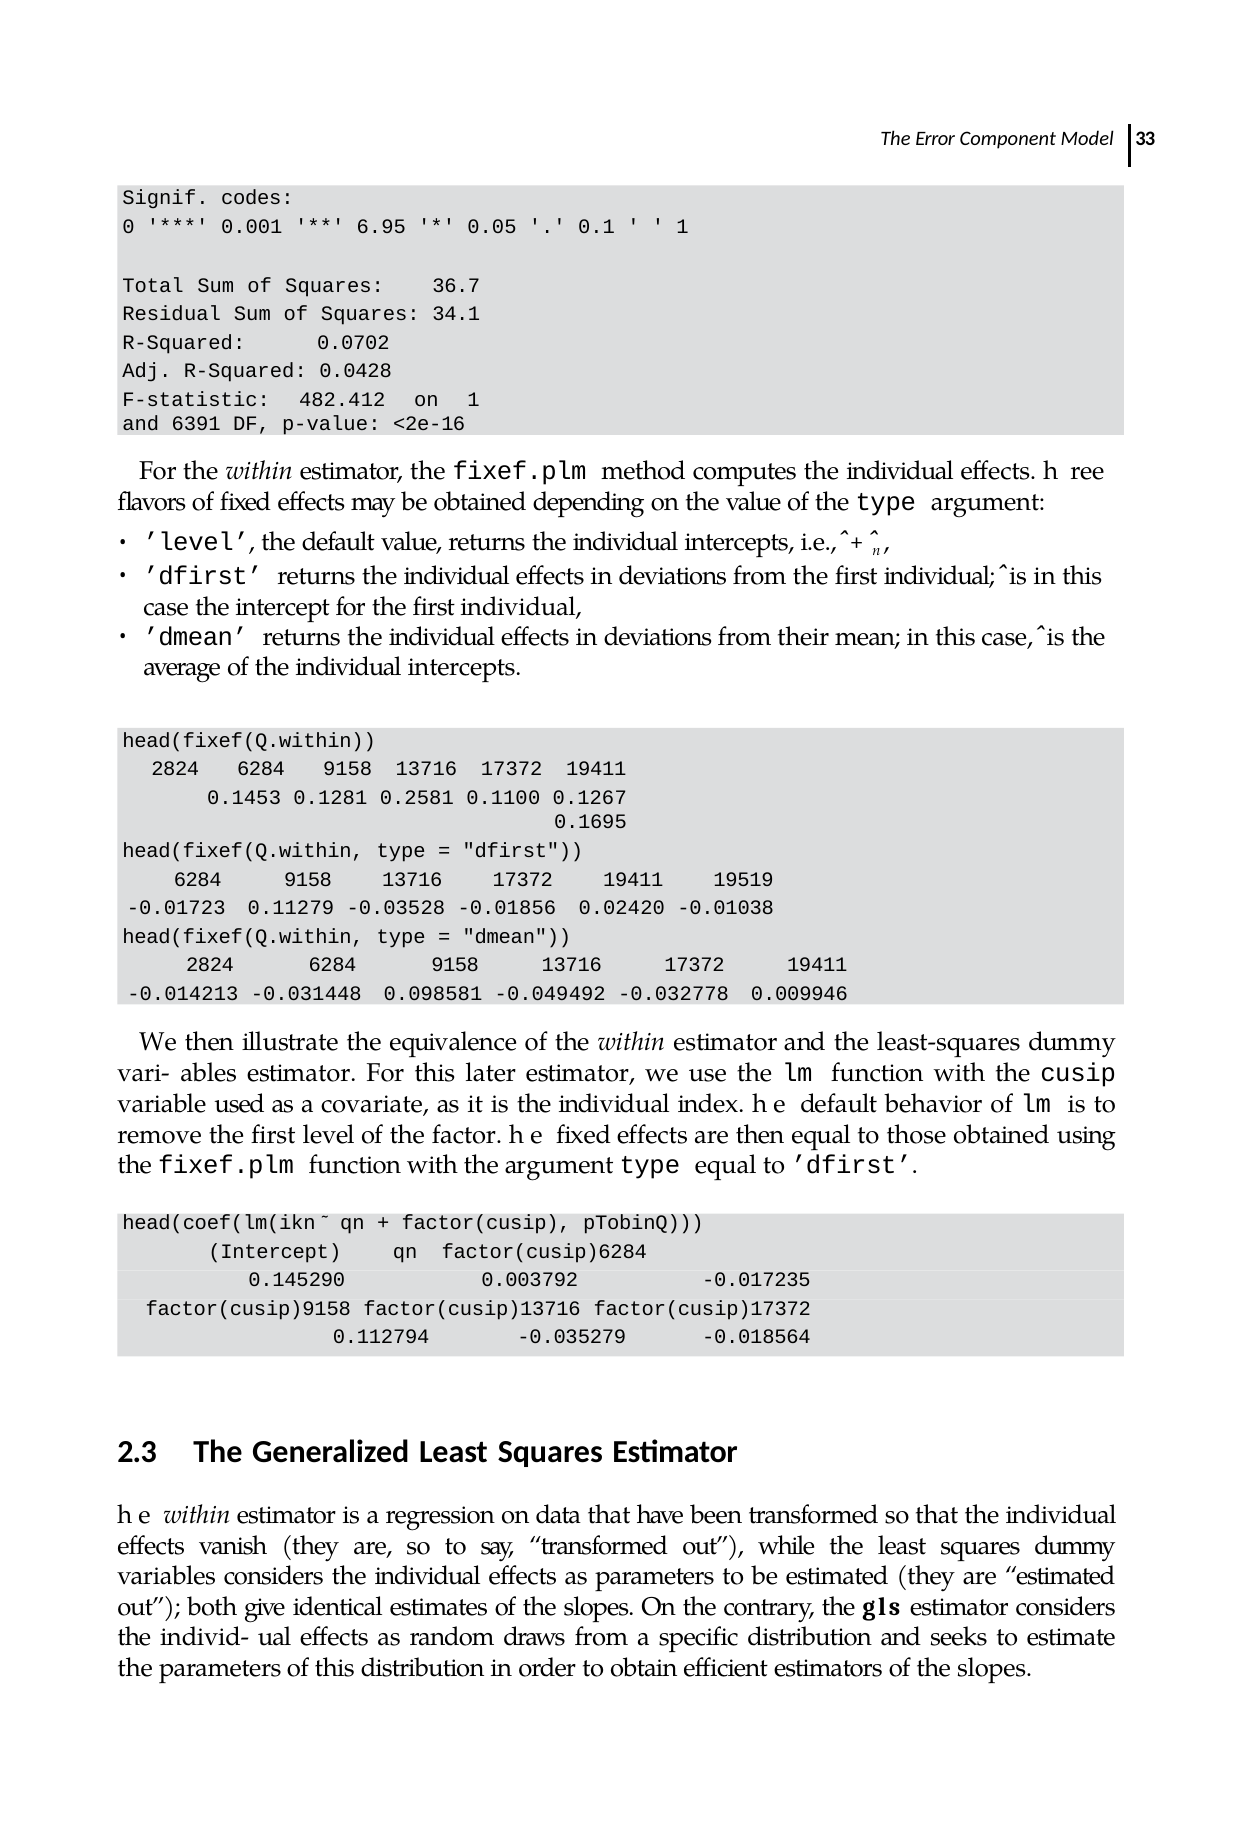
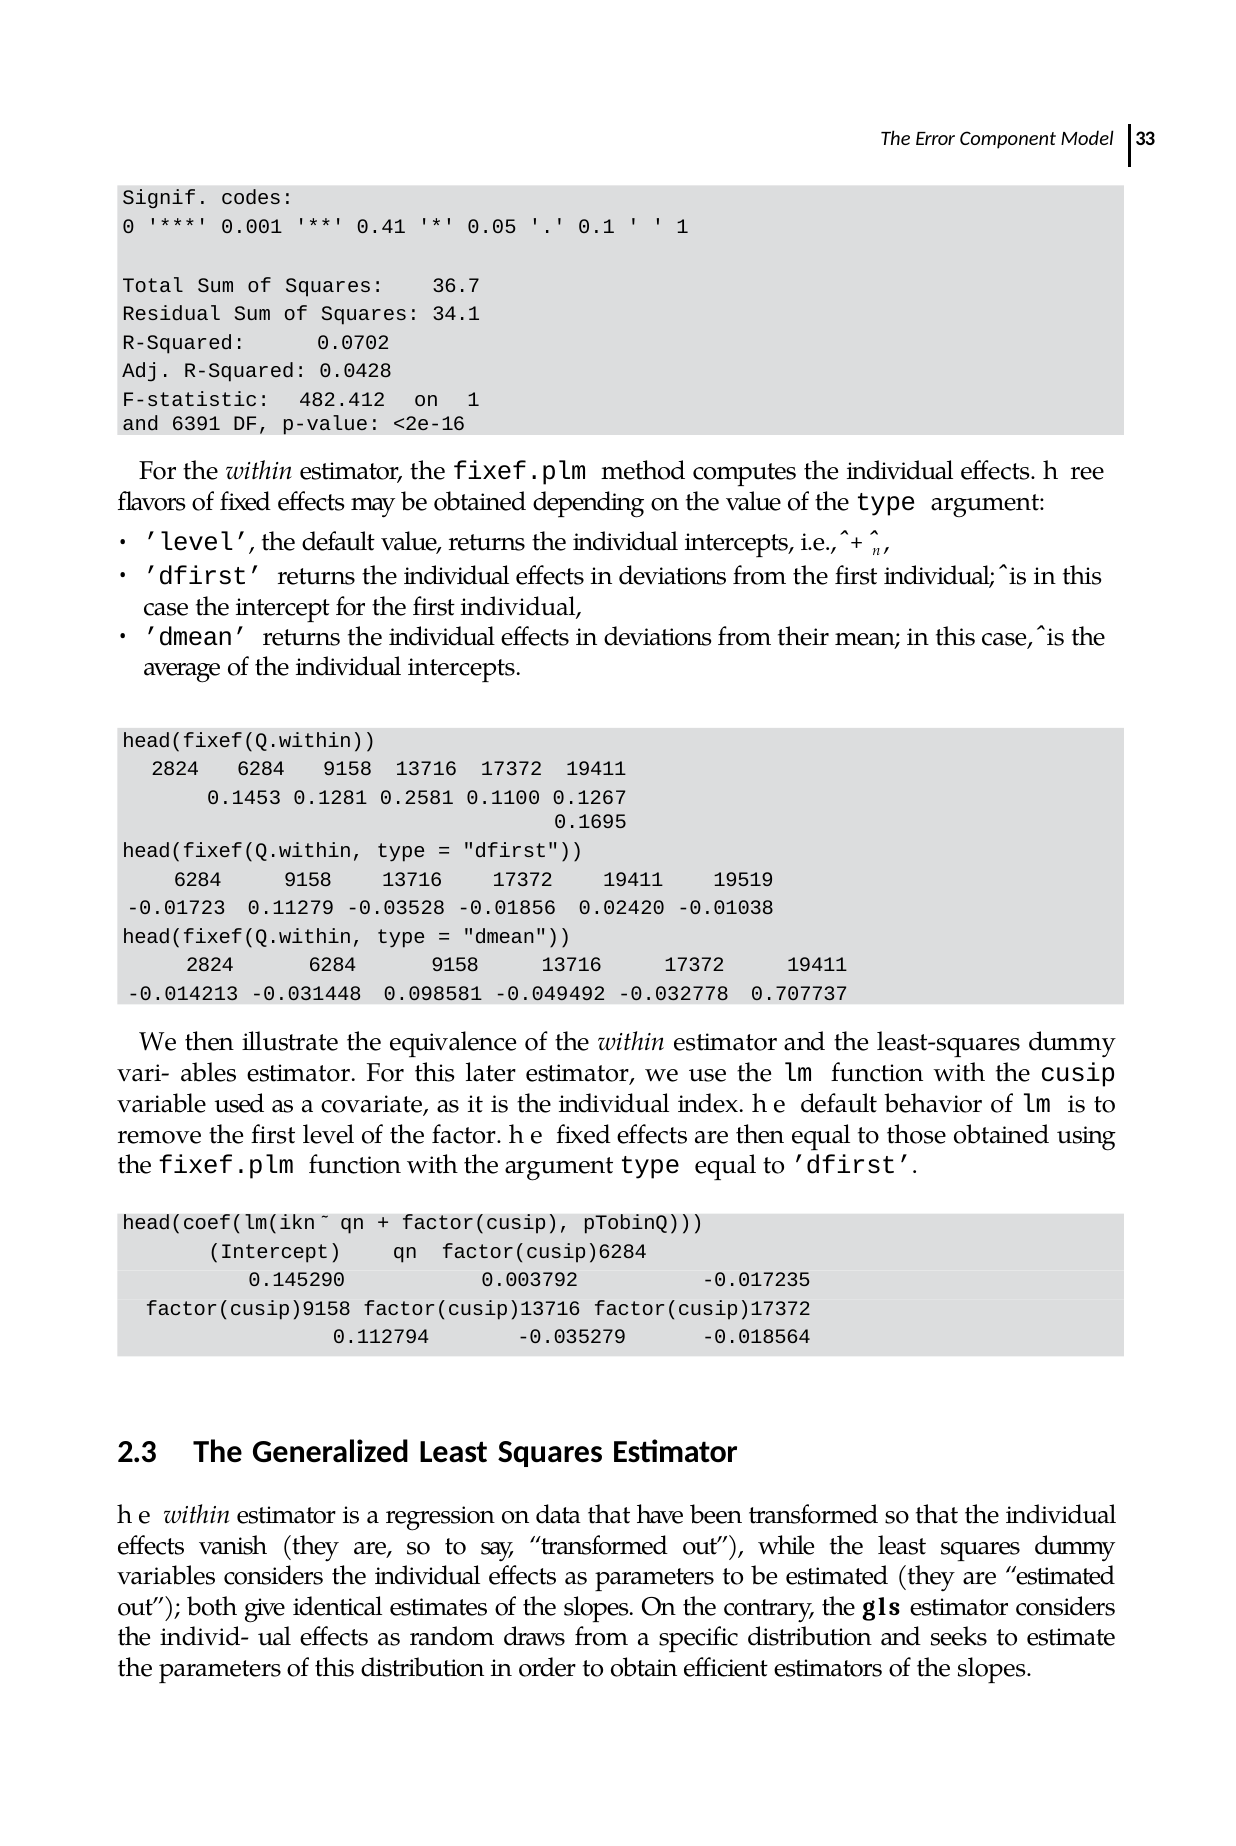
6.95: 6.95 -> 0.41
0.009946: 0.009946 -> 0.707737
